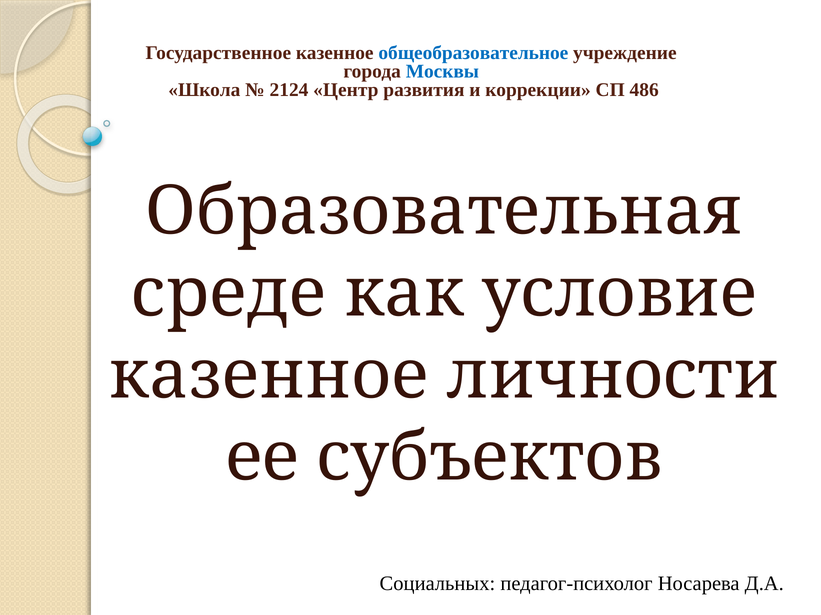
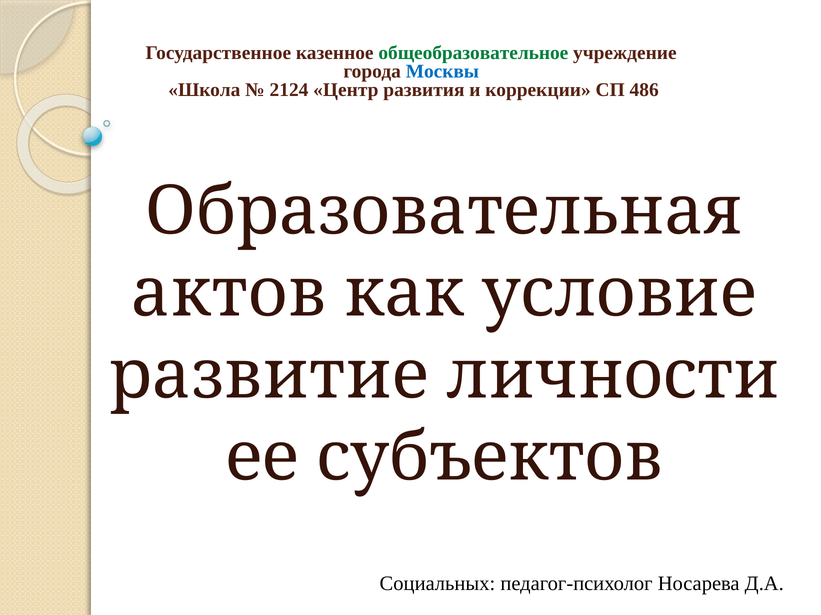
общеобразовательное colour: blue -> green
среде: среде -> актов
казенное at (268, 376): казенное -> развитие
